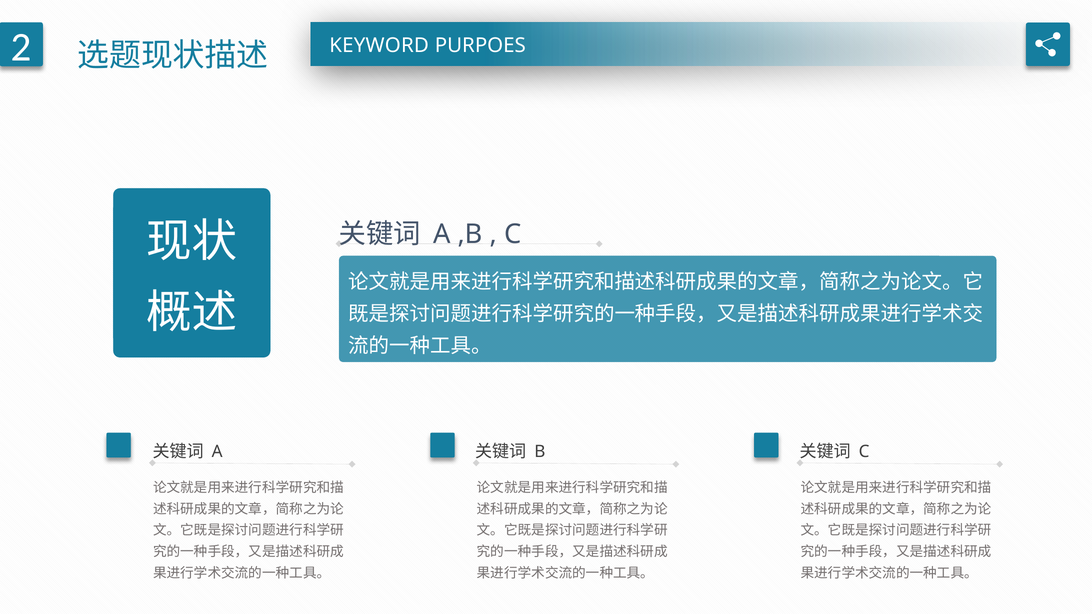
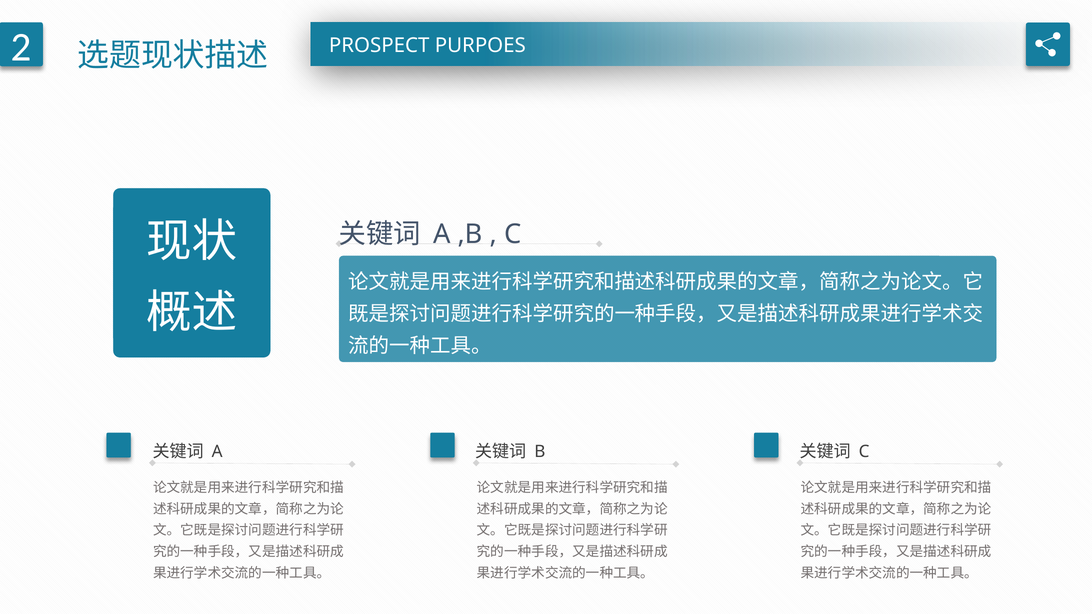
KEYWORD: KEYWORD -> PROSPECT
